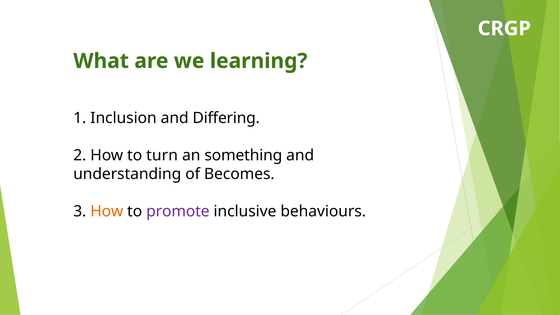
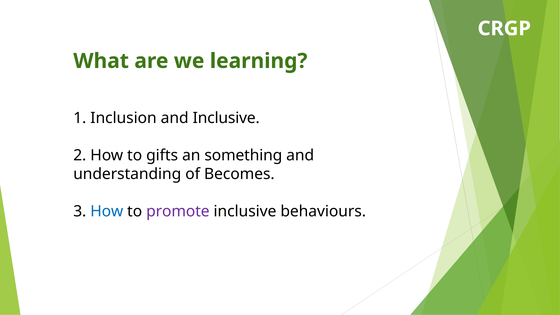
and Differing: Differing -> Inclusive
turn: turn -> gifts
How at (107, 211) colour: orange -> blue
